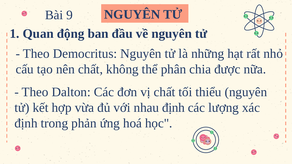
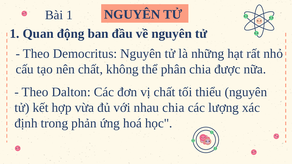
Bài 9: 9 -> 1
nhau định: định -> chia
